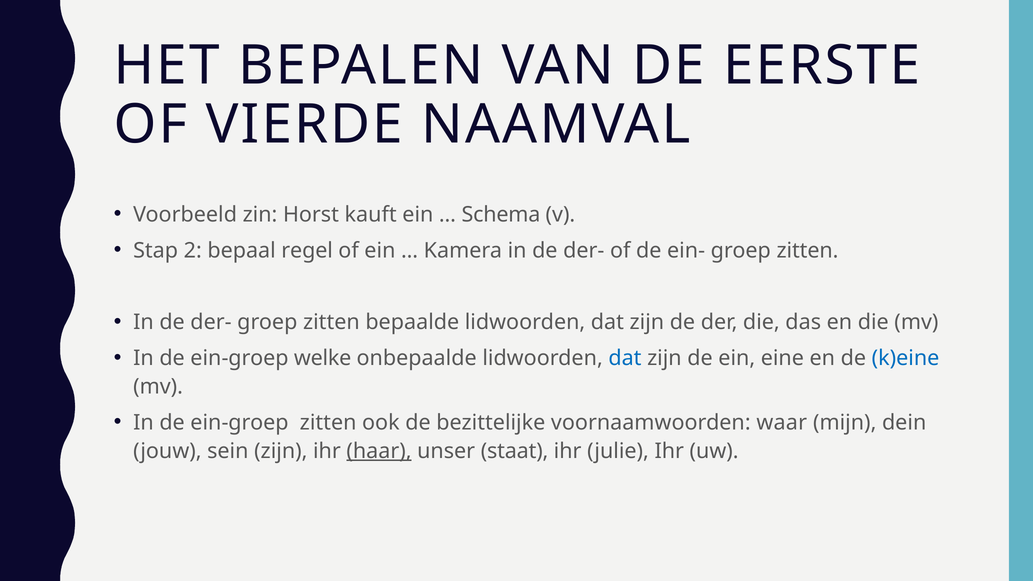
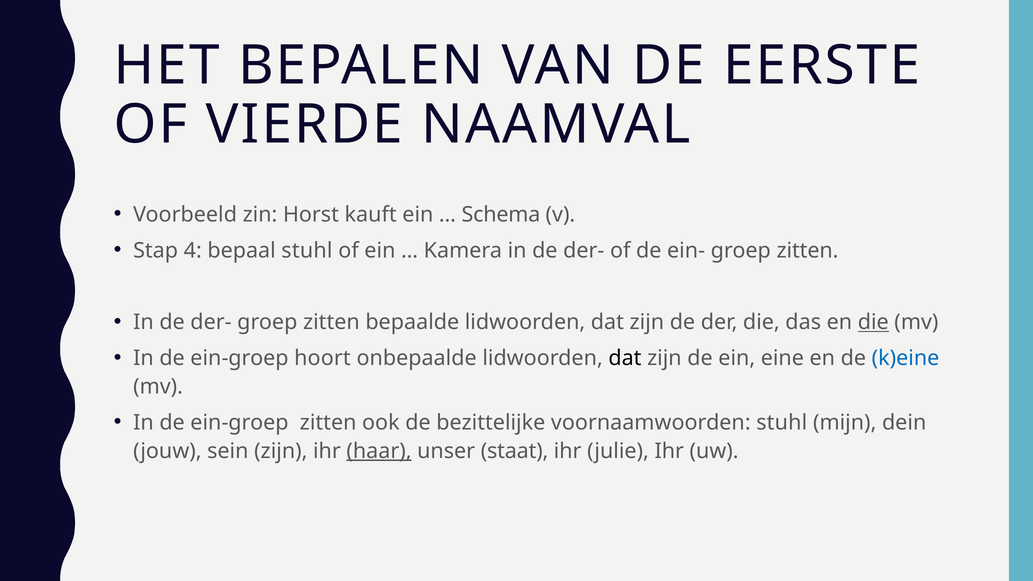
2: 2 -> 4
bepaal regel: regel -> stuhl
die at (873, 322) underline: none -> present
welke: welke -> hoort
dat at (625, 358) colour: blue -> black
voornaamwoorden waar: waar -> stuhl
